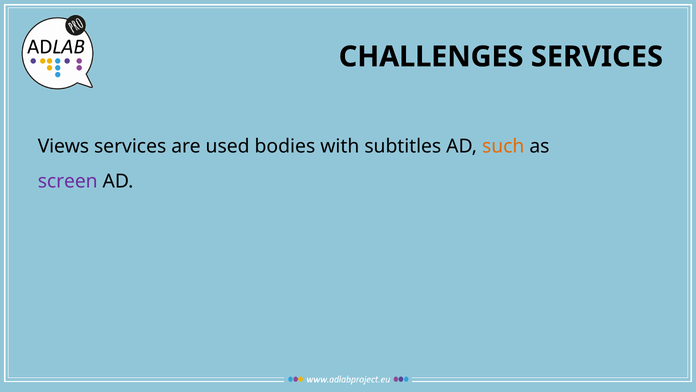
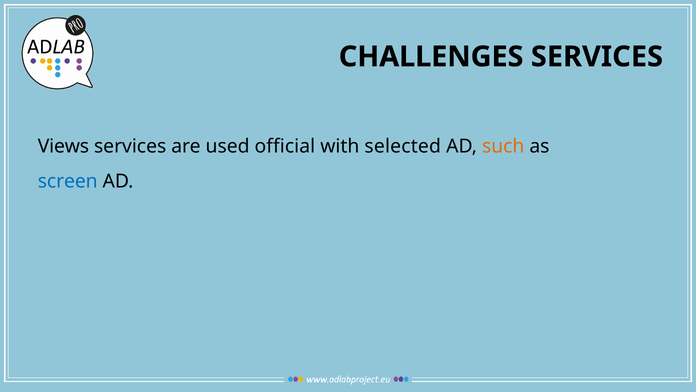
bodies: bodies -> official
subtitles: subtitles -> selected
screen colour: purple -> blue
